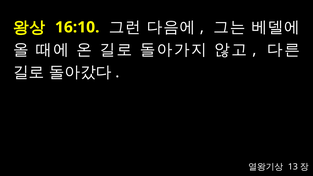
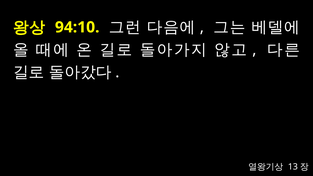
16:10: 16:10 -> 94:10
